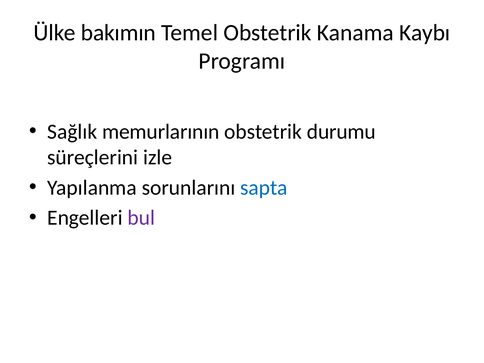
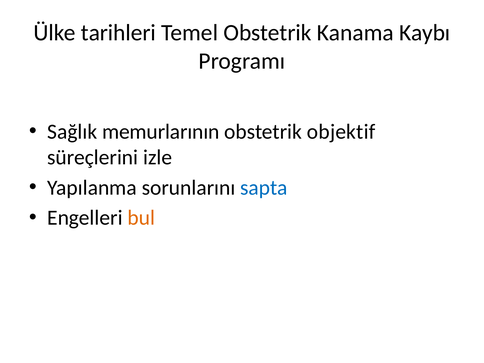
bakımın: bakımın -> tarihleri
durumu: durumu -> objektif
bul colour: purple -> orange
